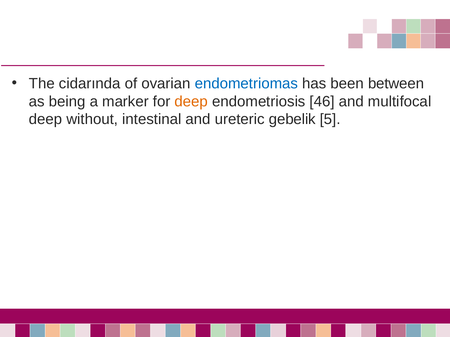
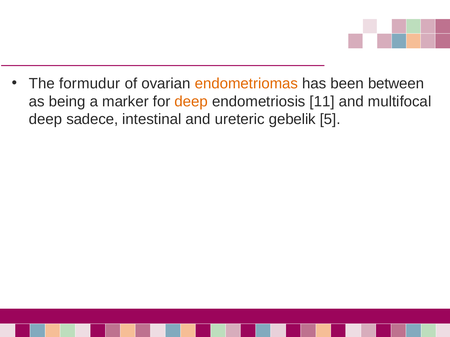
cidarında: cidarında -> formudur
endometriomas colour: blue -> orange
46: 46 -> 11
without: without -> sadece
